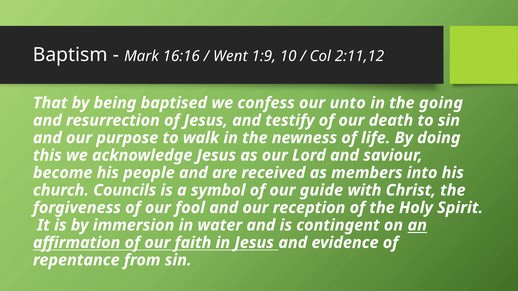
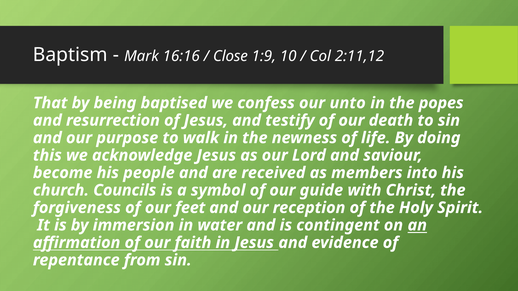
Went: Went -> Close
going: going -> popes
fool: fool -> feet
